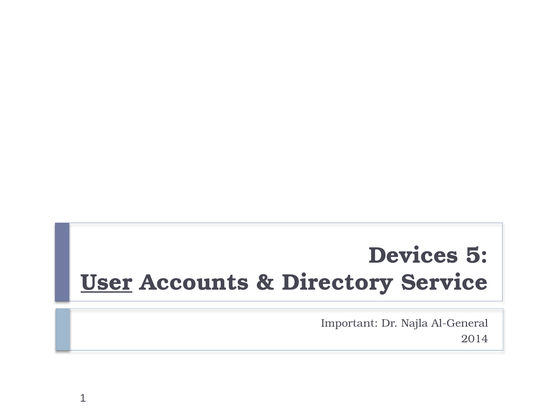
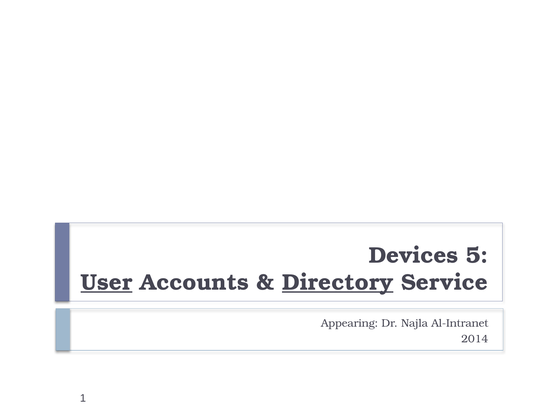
Directory underline: none -> present
Important: Important -> Appearing
Al-General: Al-General -> Al-Intranet
